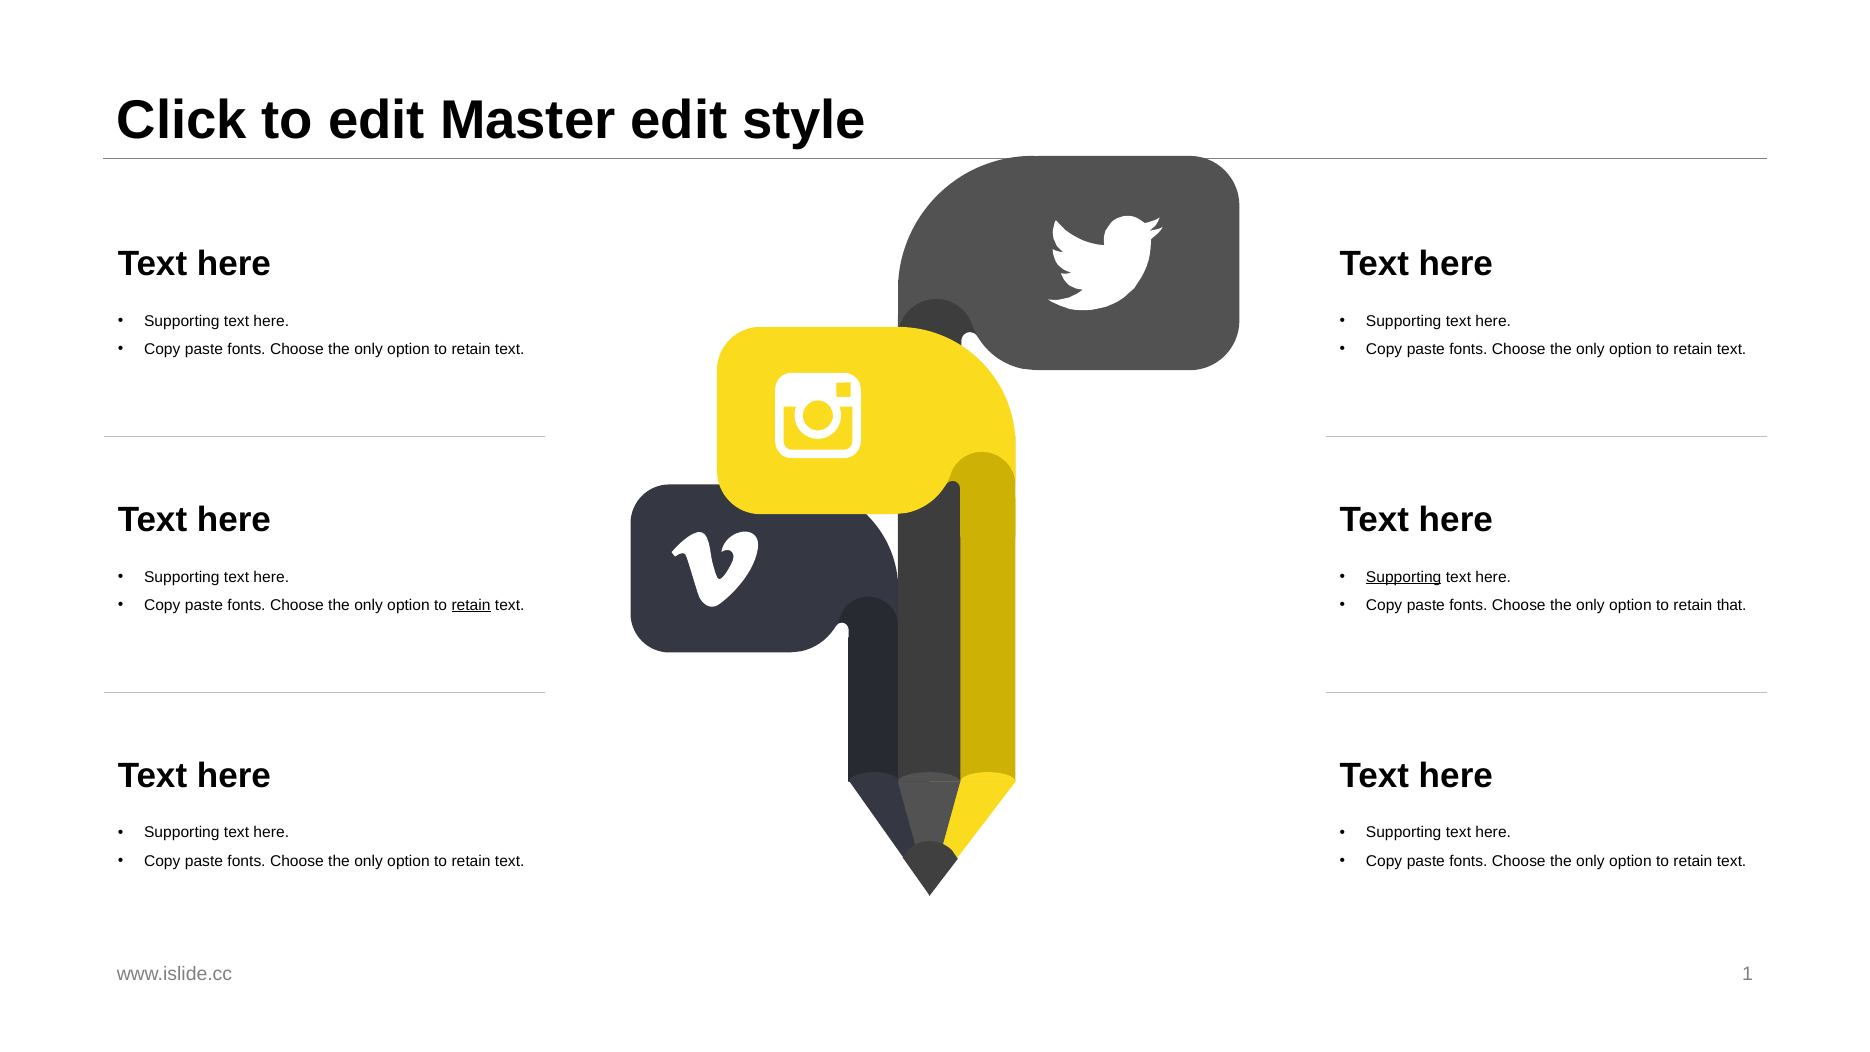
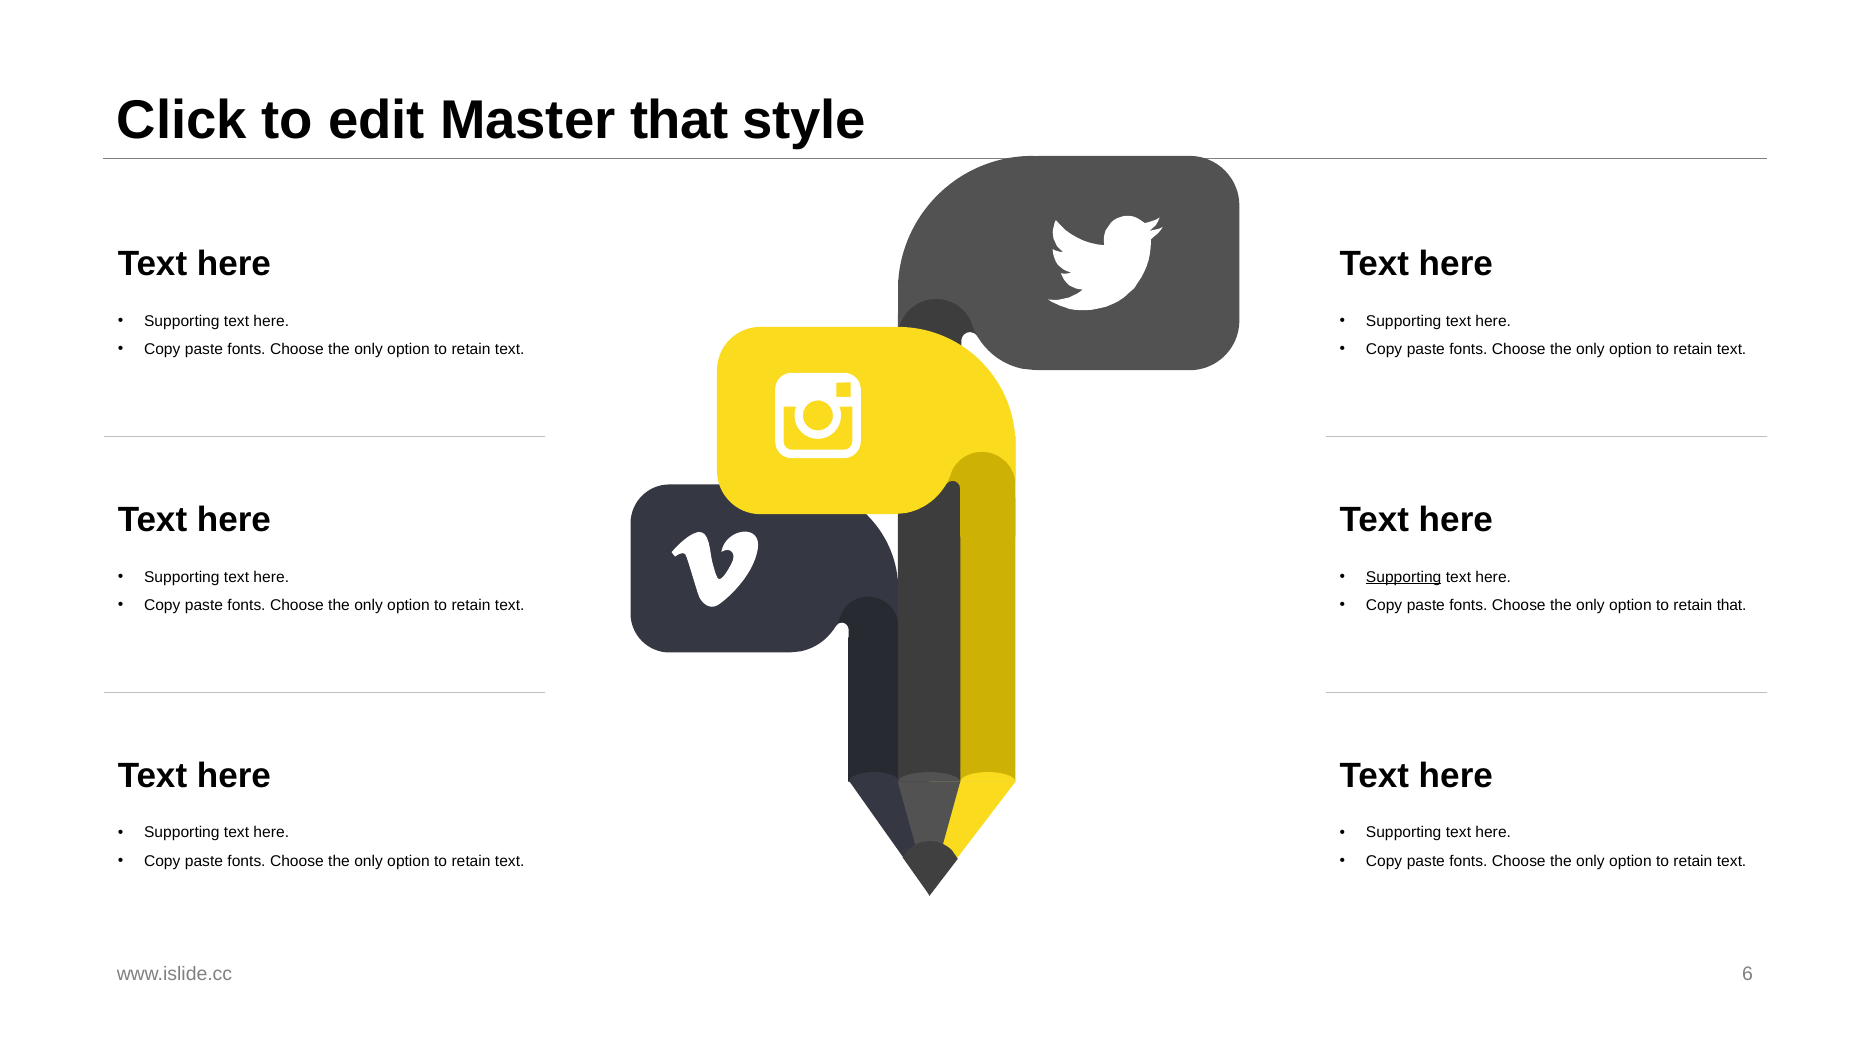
Master edit: edit -> that
retain at (471, 605) underline: present -> none
1: 1 -> 6
